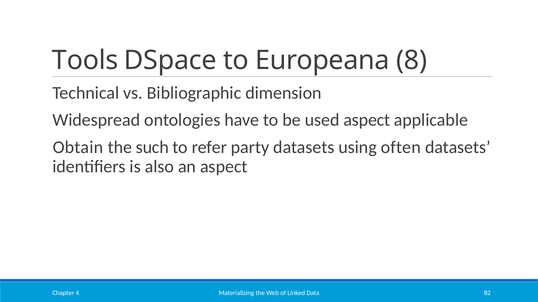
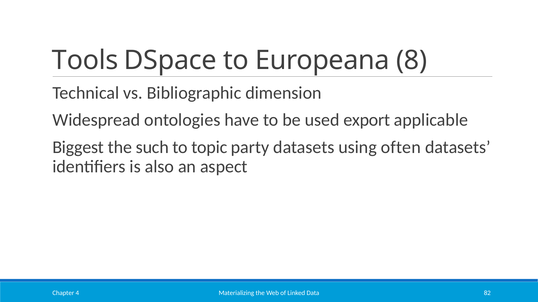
used aspect: aspect -> export
Obtain: Obtain -> Biggest
refer: refer -> topic
